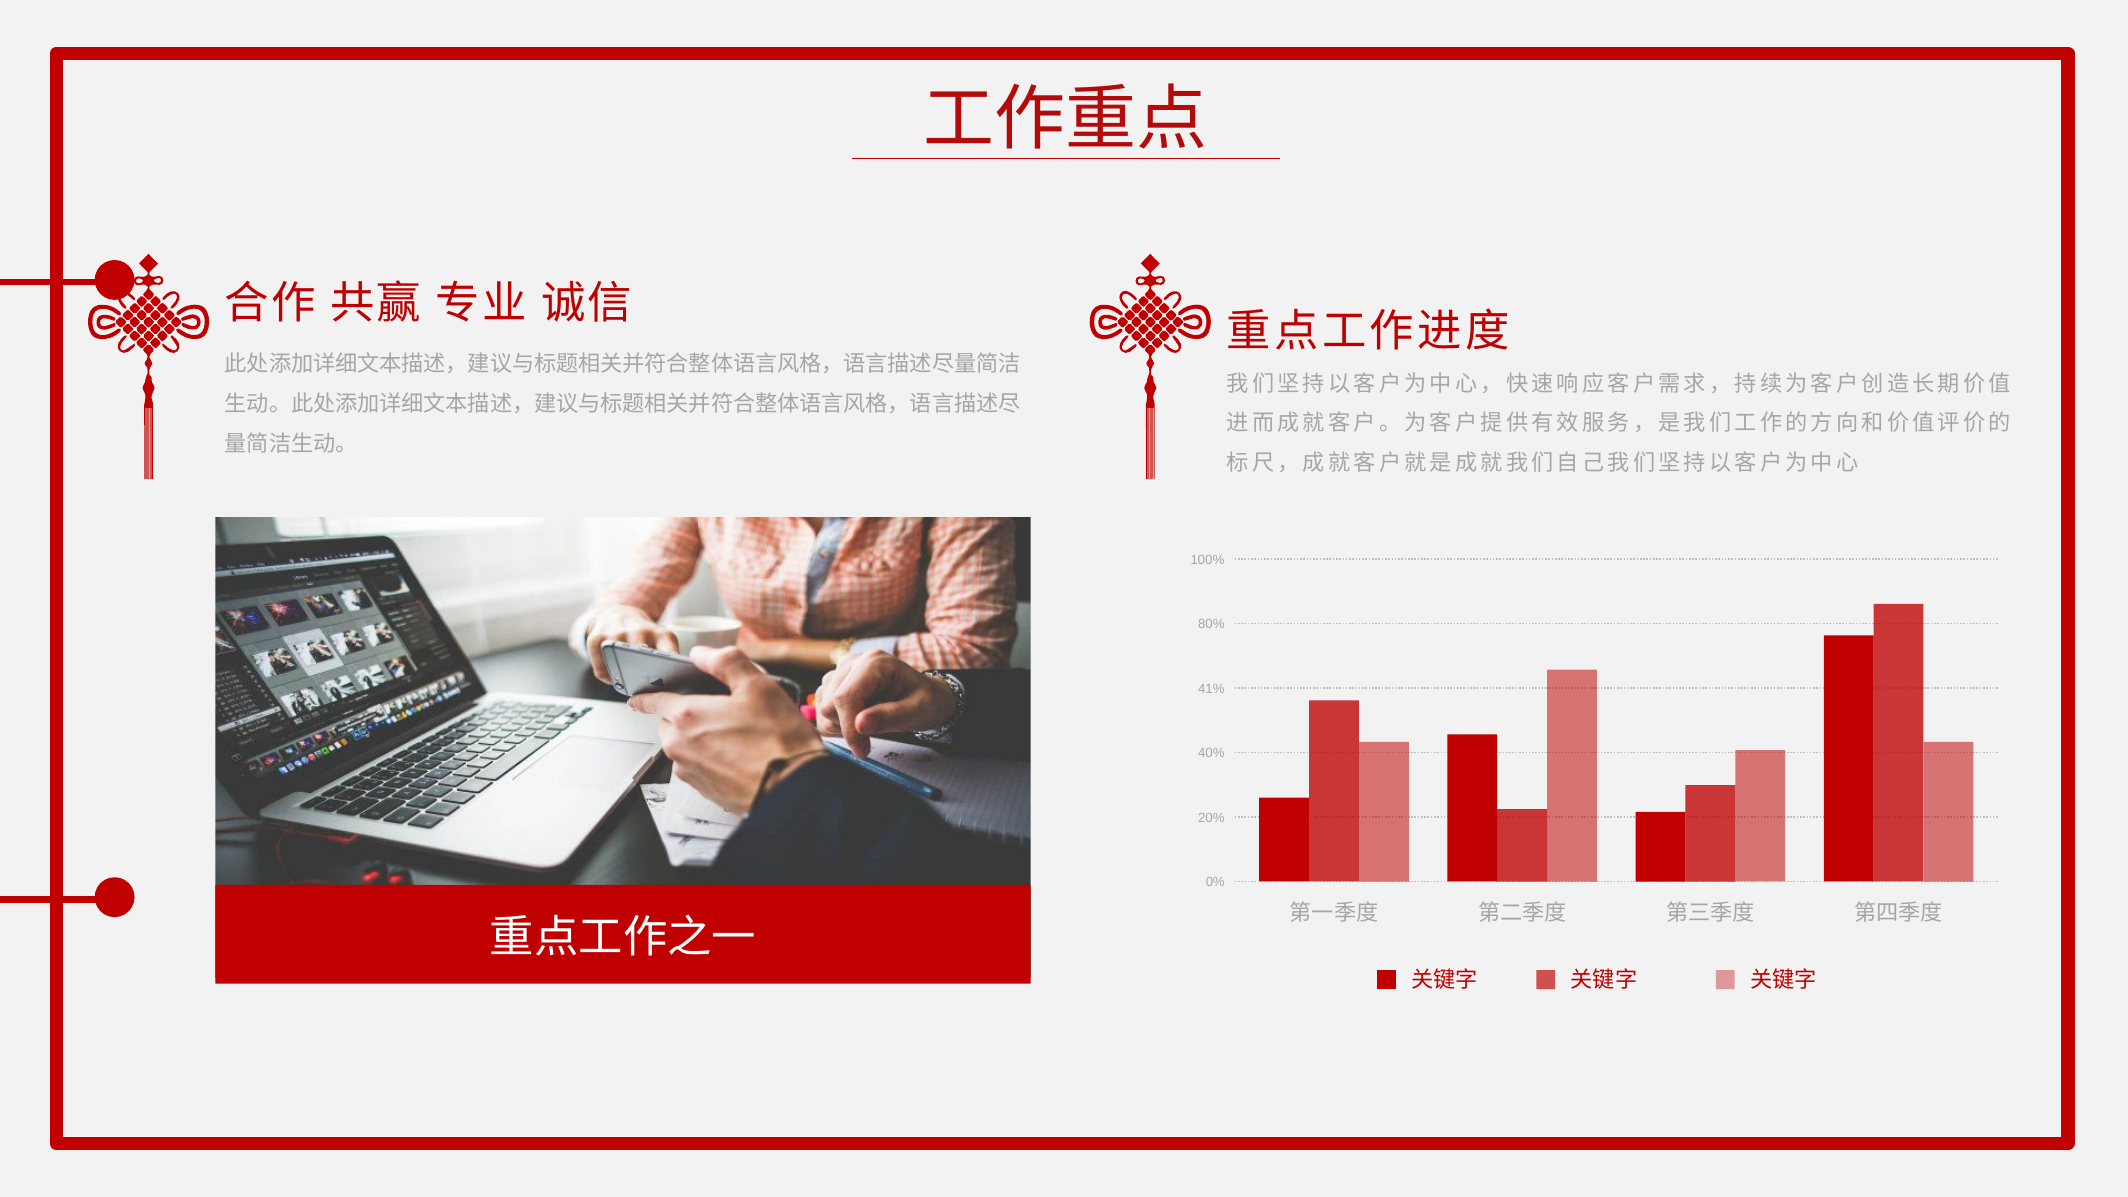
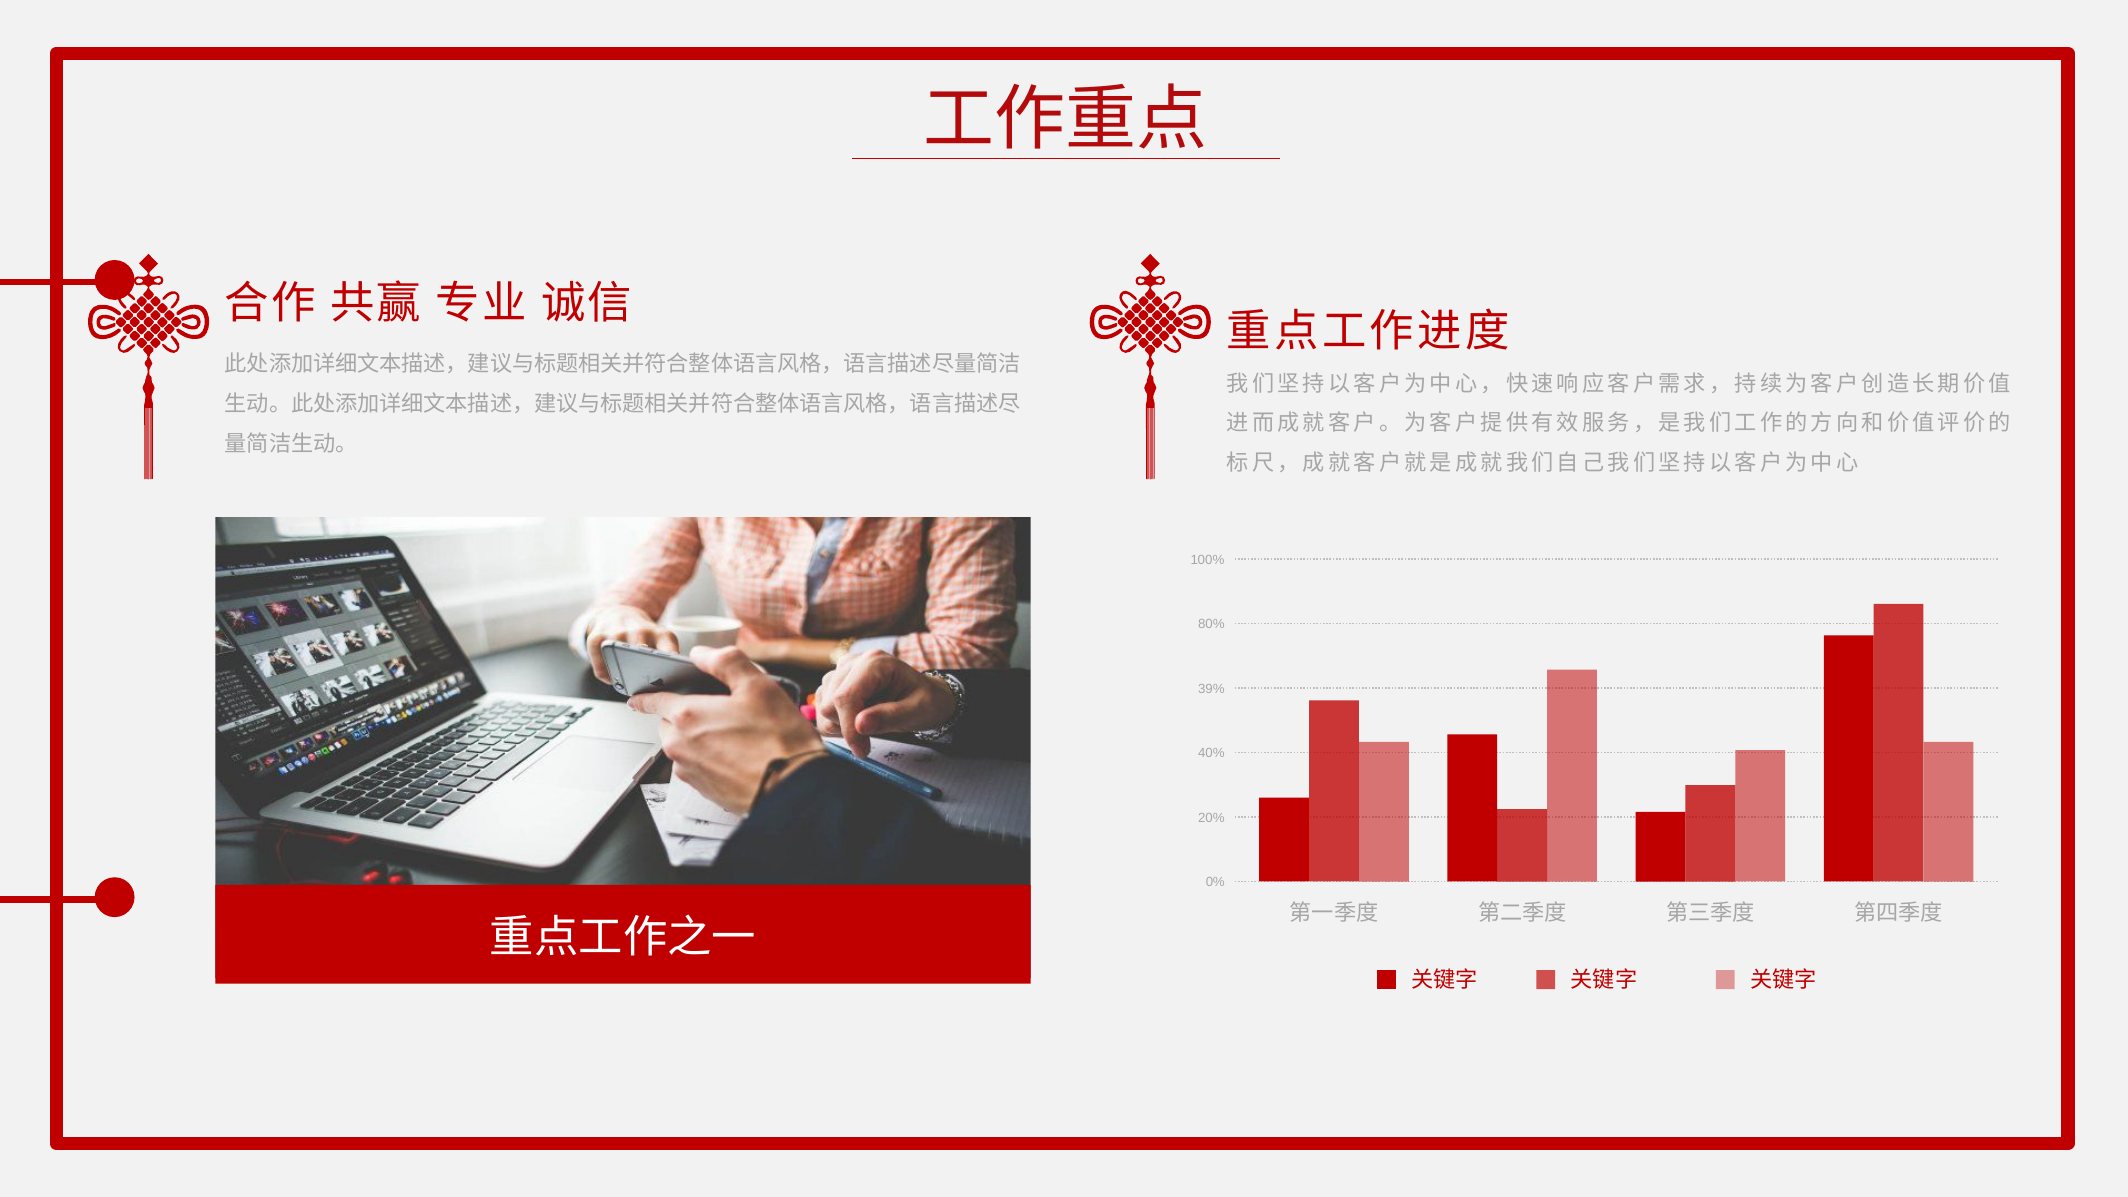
41%: 41% -> 39%
